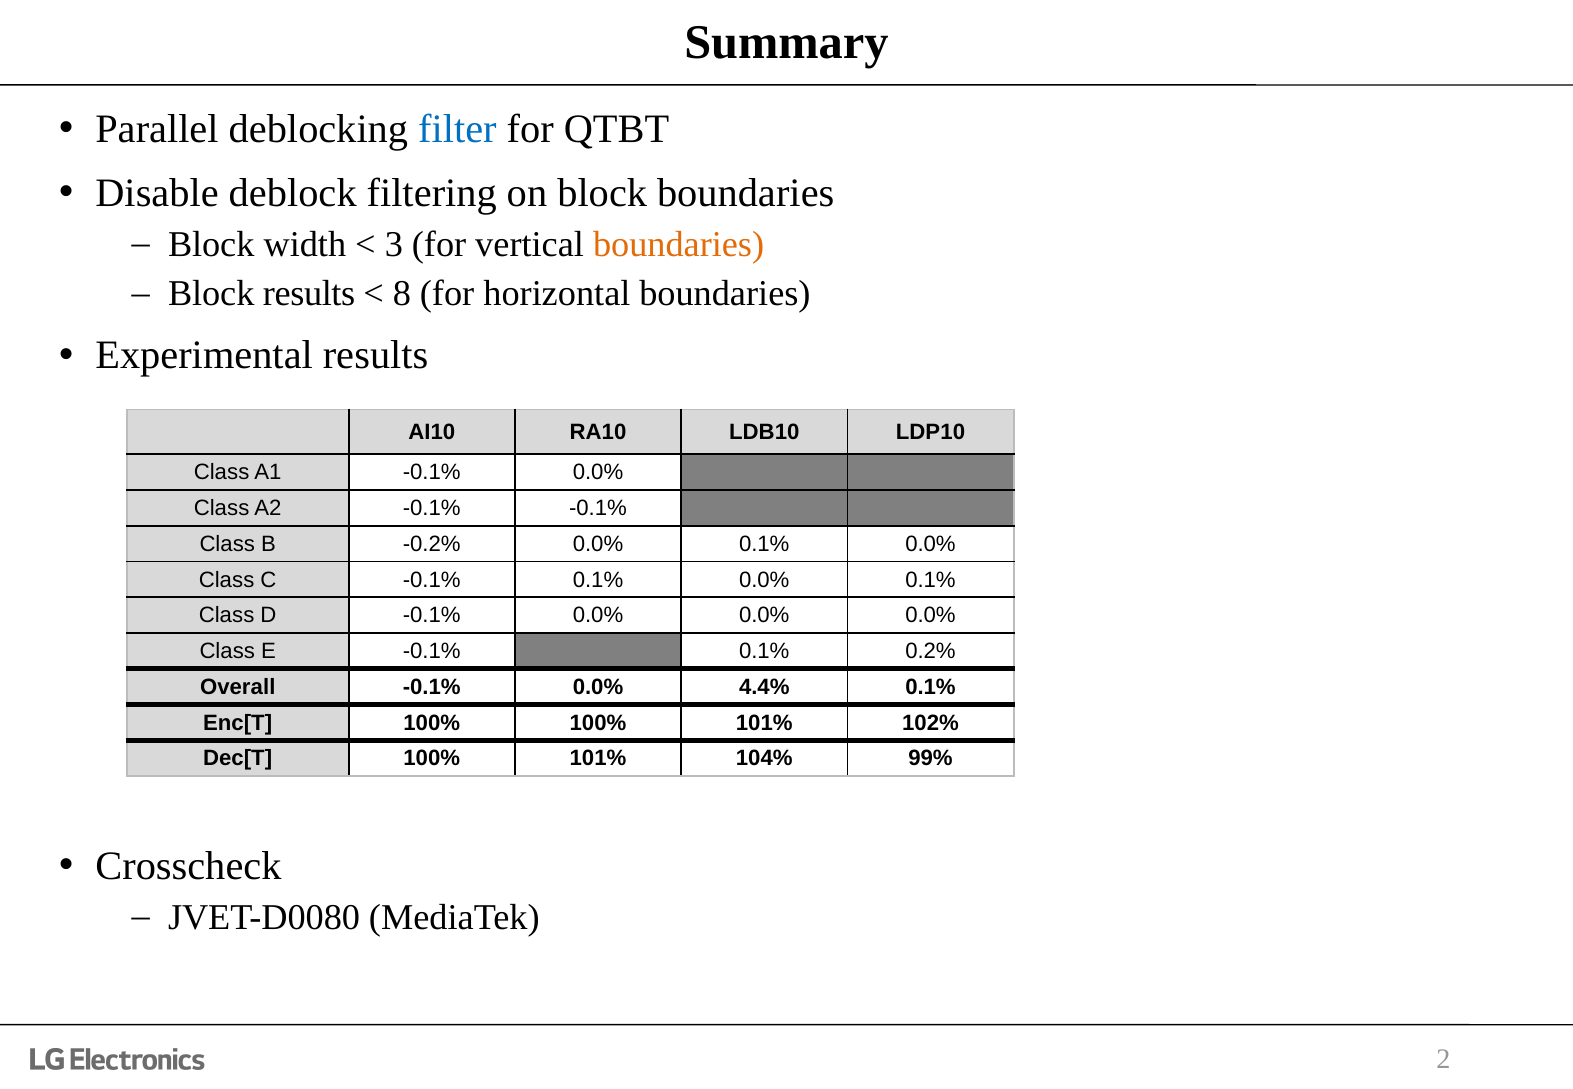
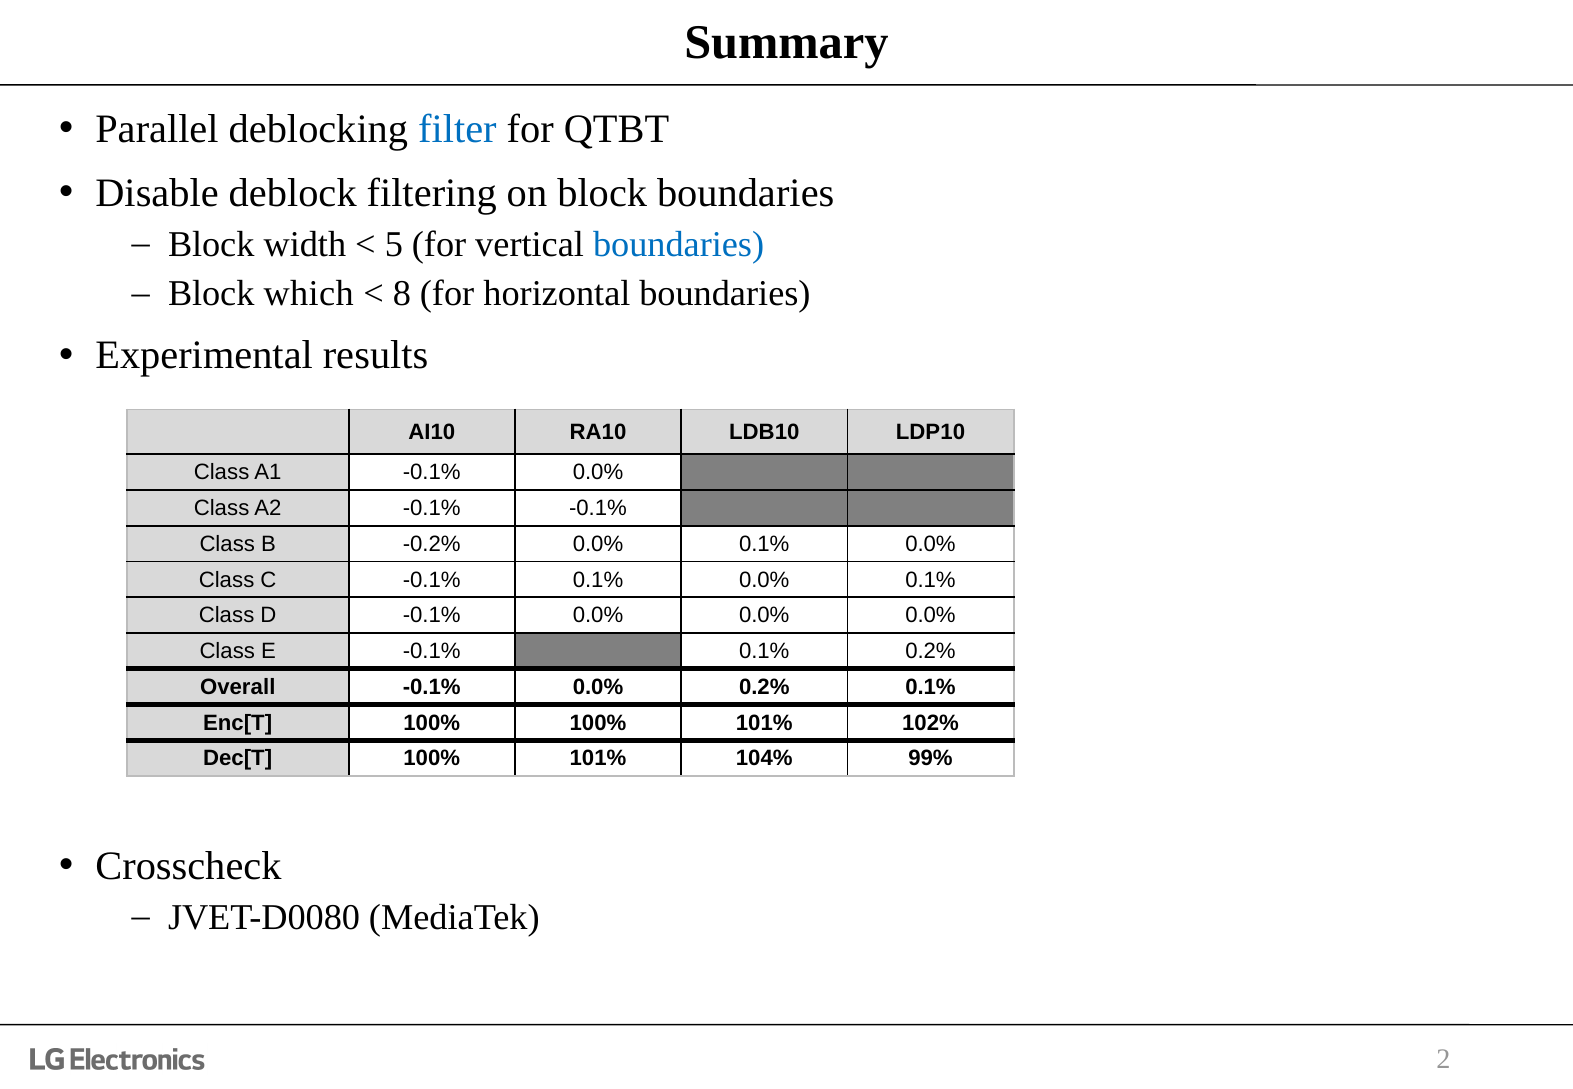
3: 3 -> 5
boundaries at (679, 244) colour: orange -> blue
Block results: results -> which
0.0% 4.4%: 4.4% -> 0.2%
